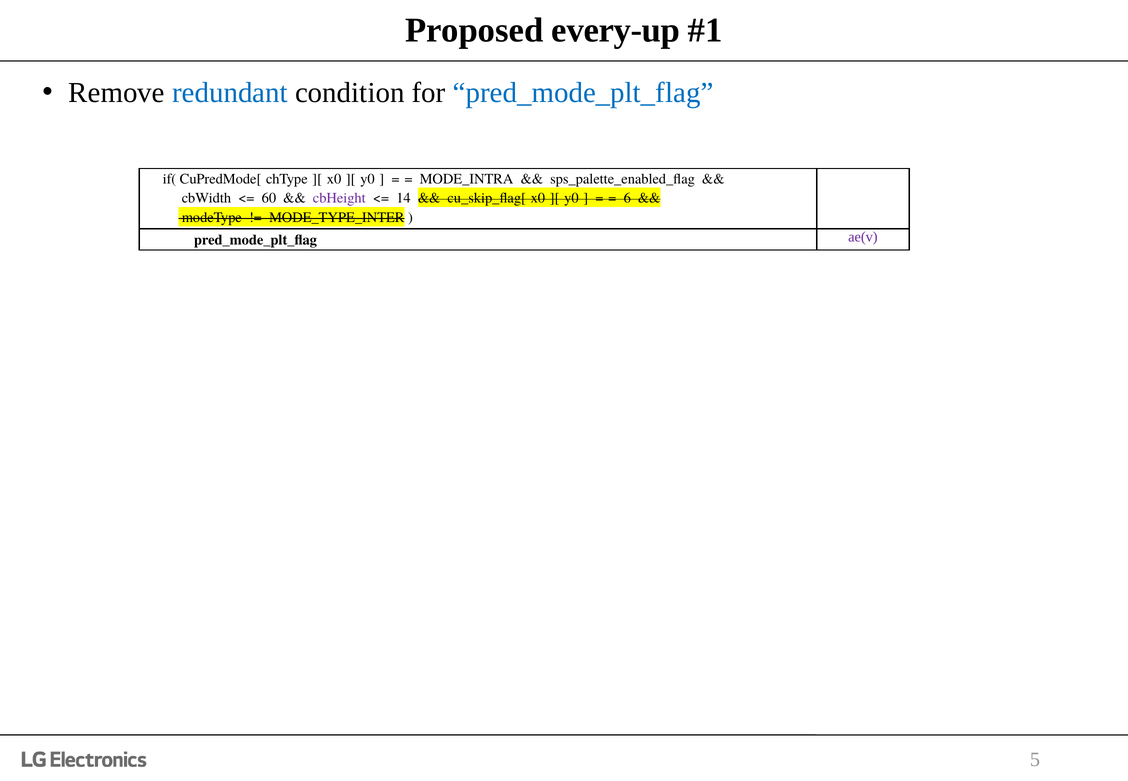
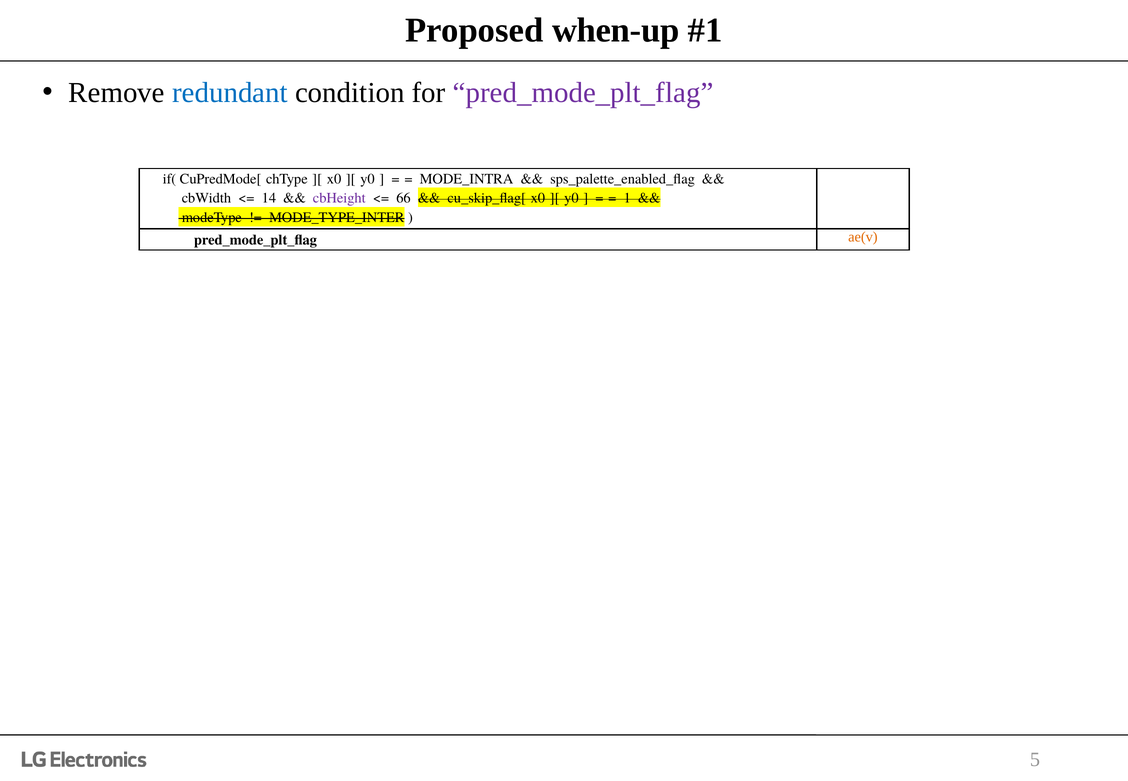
every-up: every-up -> when-up
pred_mode_plt_flag at (583, 93) colour: blue -> purple
60: 60 -> 14
14: 14 -> 66
6: 6 -> 1
ae(v colour: purple -> orange
